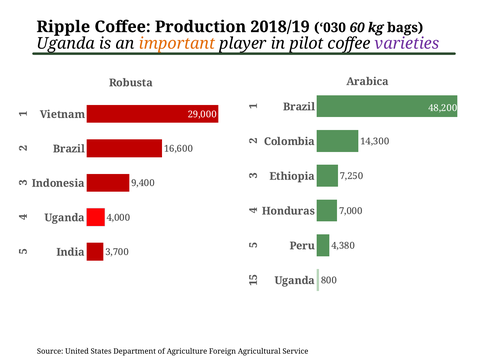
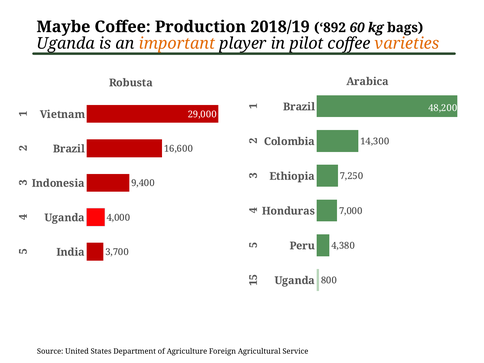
Ripple: Ripple -> Maybe
030: 030 -> 892
varieties colour: purple -> orange
